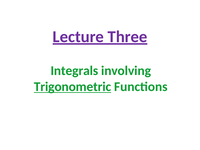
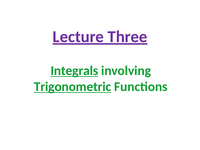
Integrals underline: none -> present
